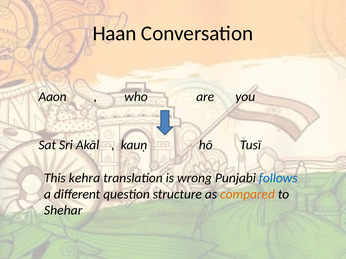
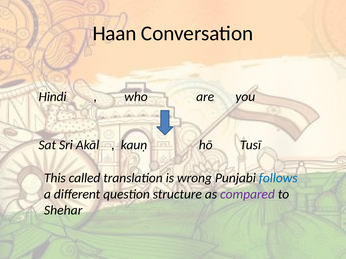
Aaon: Aaon -> Hindi
kehra: kehra -> called
compared colour: orange -> purple
